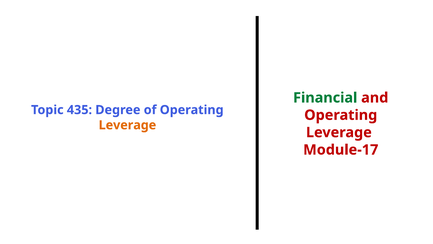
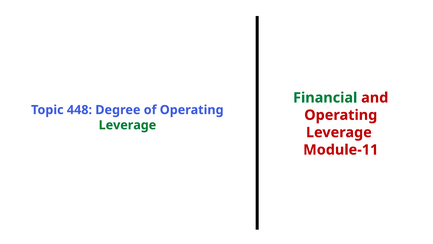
435: 435 -> 448
Leverage at (127, 125) colour: orange -> green
Module-17: Module-17 -> Module-11
